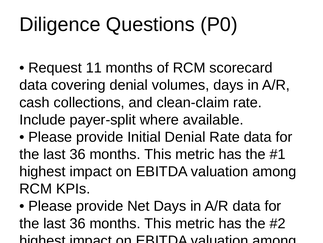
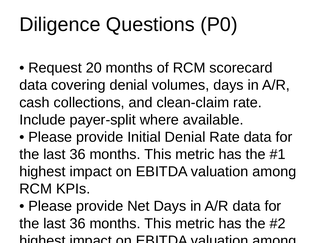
11: 11 -> 20
